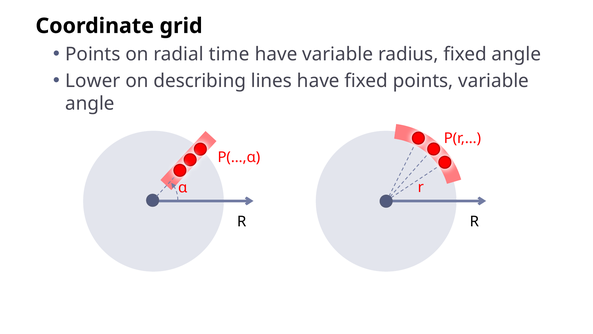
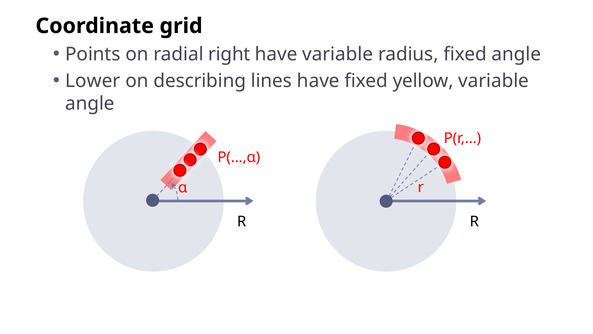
time: time -> right
fixed points: points -> yellow
